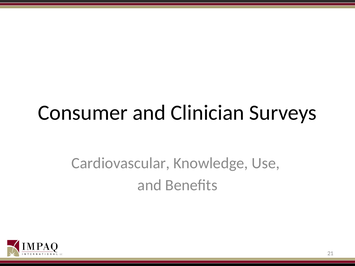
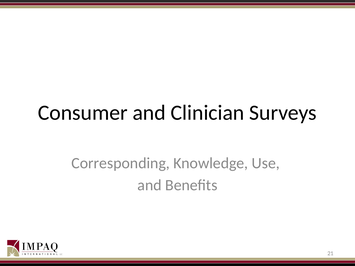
Cardiovascular: Cardiovascular -> Corresponding
